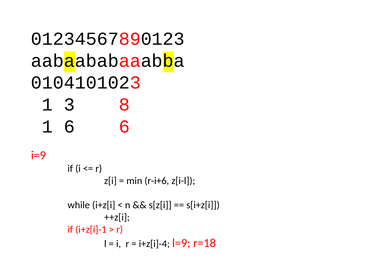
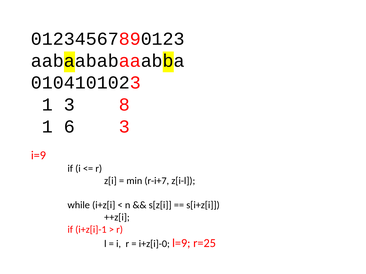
6 6: 6 -> 3
r-i+6: r-i+6 -> r-i+7
i+z[i]-4: i+z[i]-4 -> i+z[i]-0
r=18: r=18 -> r=25
